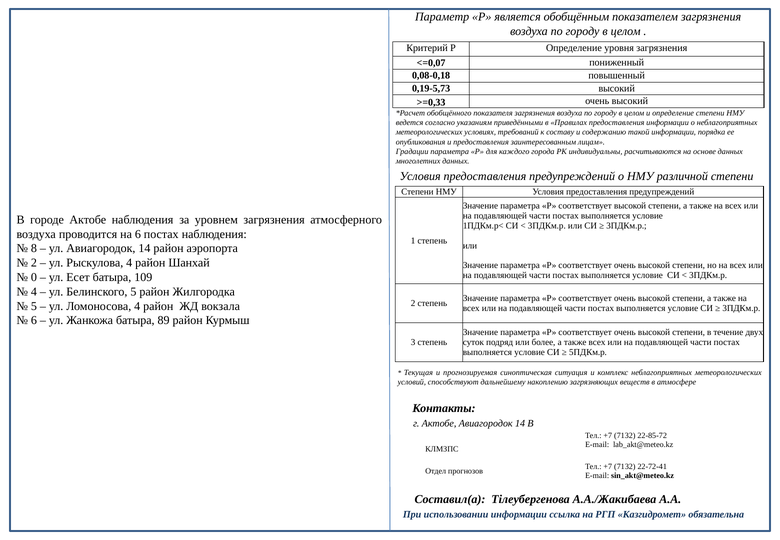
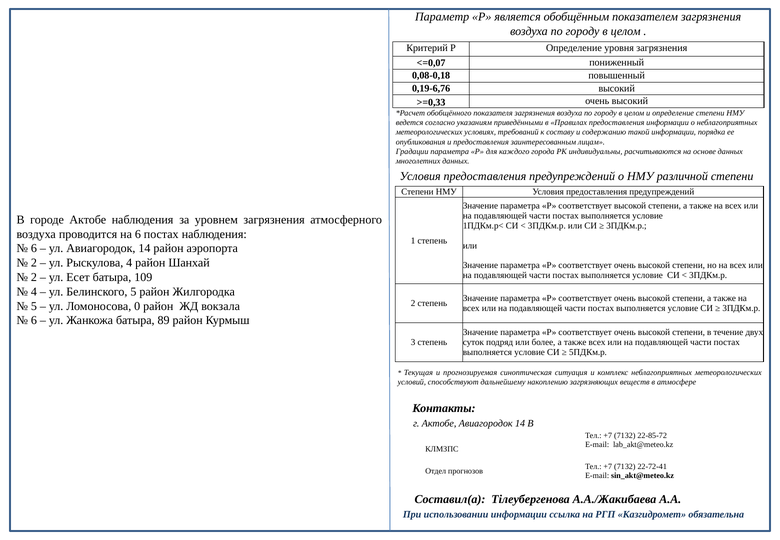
0,19-5,73: 0,19-5,73 -> 0,19-6,76
8 at (34, 248): 8 -> 6
0 at (34, 277): 0 -> 2
Ломоносова 4: 4 -> 0
